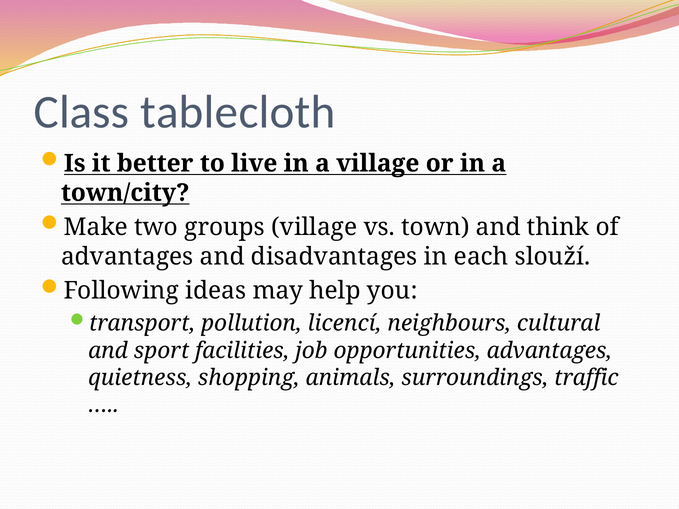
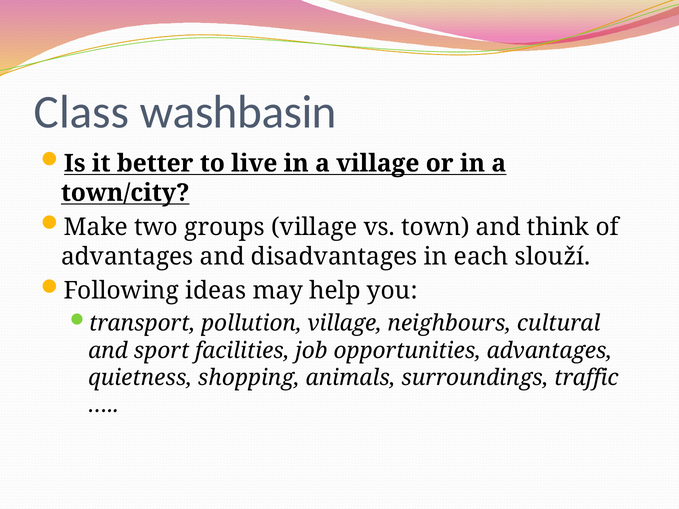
tablecloth: tablecloth -> washbasin
pollution licencí: licencí -> village
